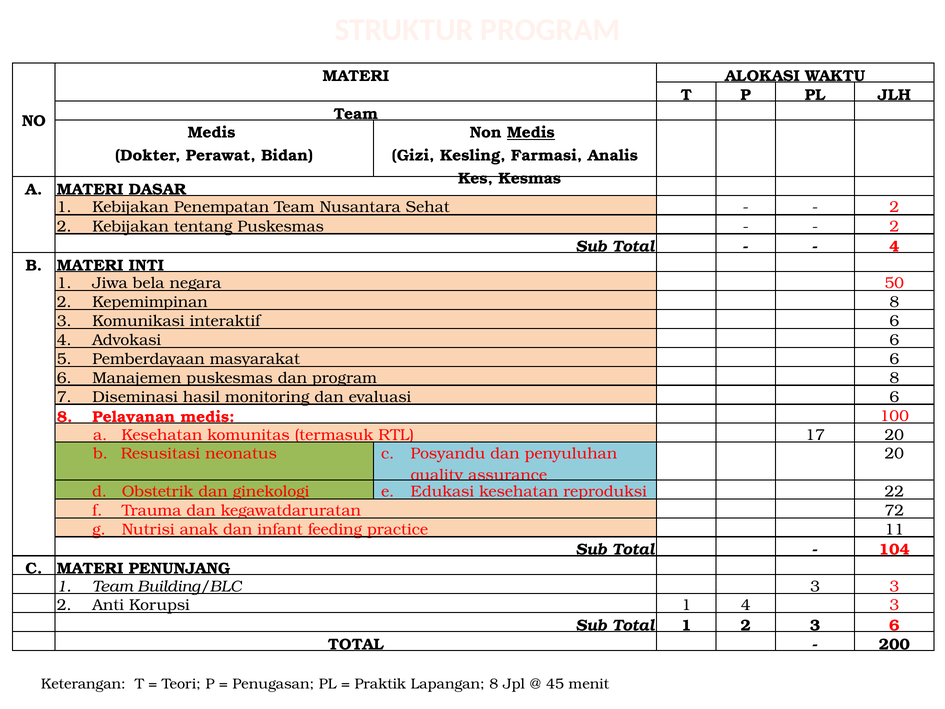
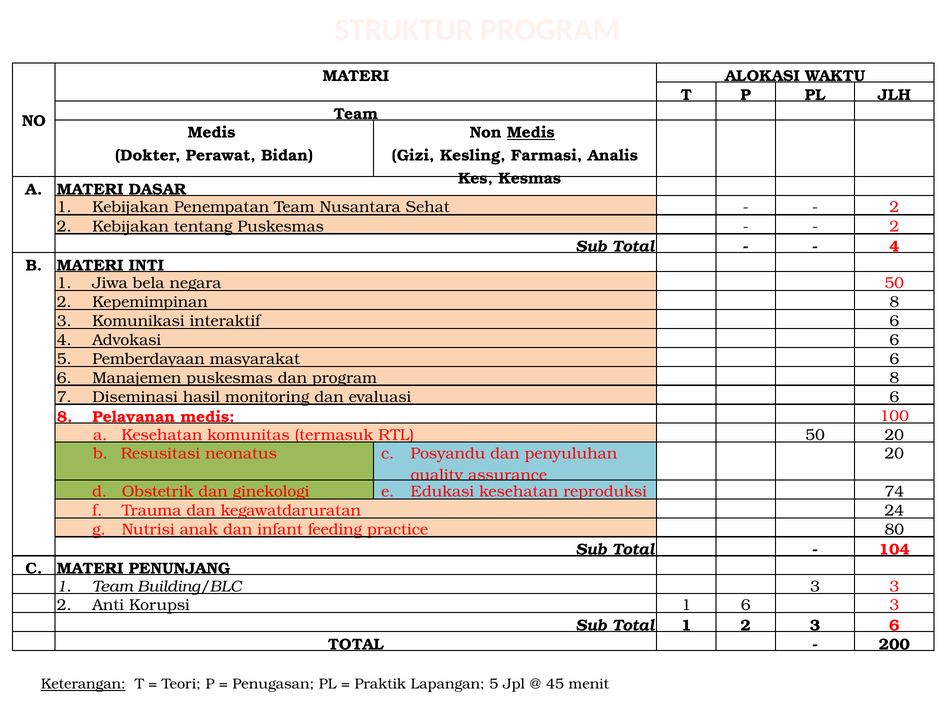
17 at (815, 435): 17 -> 50
22: 22 -> 74
72: 72 -> 24
11: 11 -> 80
1 4: 4 -> 6
Keterangan underline: none -> present
Lapangan 8: 8 -> 5
